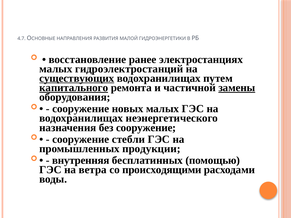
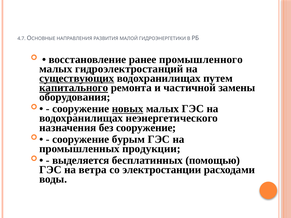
электростанциях: электростанциях -> промышленного
замены underline: present -> none
новых underline: none -> present
стебли: стебли -> бурым
внутренняя: внутренняя -> выделяется
происходящими: происходящими -> электростанции
